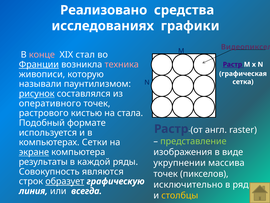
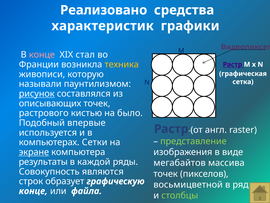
исследованиях: исследованиях -> характеристик
Франции underline: present -> none
техника colour: pink -> yellow
оперативного: оперативного -> описывающих
стала: стала -> было
формате: формате -> впервые
укрупнении: укрупнении -> мегабайтов
образует underline: present -> none
исключительно: исключительно -> восьмицветной
линия at (33, 191): линия -> конце
всегда: всегда -> файла
столбцы colour: yellow -> light green
